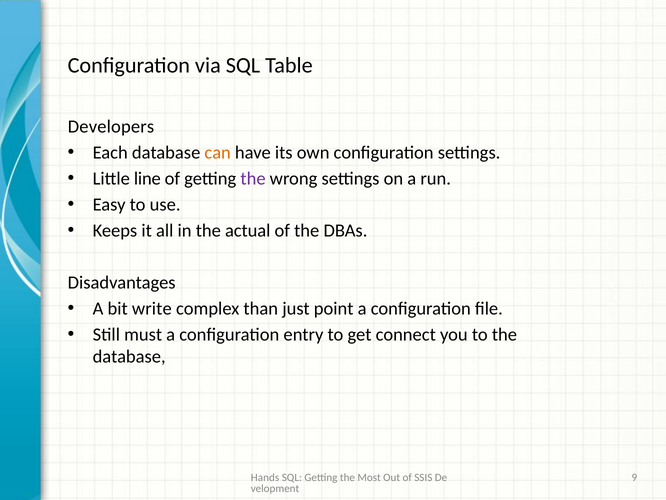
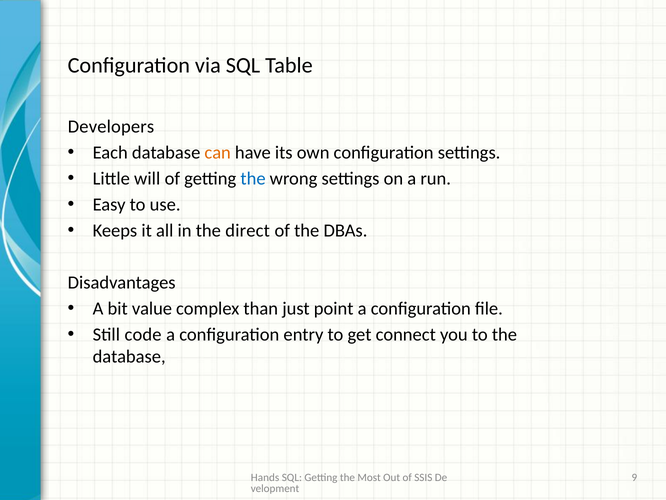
line: line -> will
the at (253, 179) colour: purple -> blue
actual: actual -> direct
write: write -> value
must: must -> code
